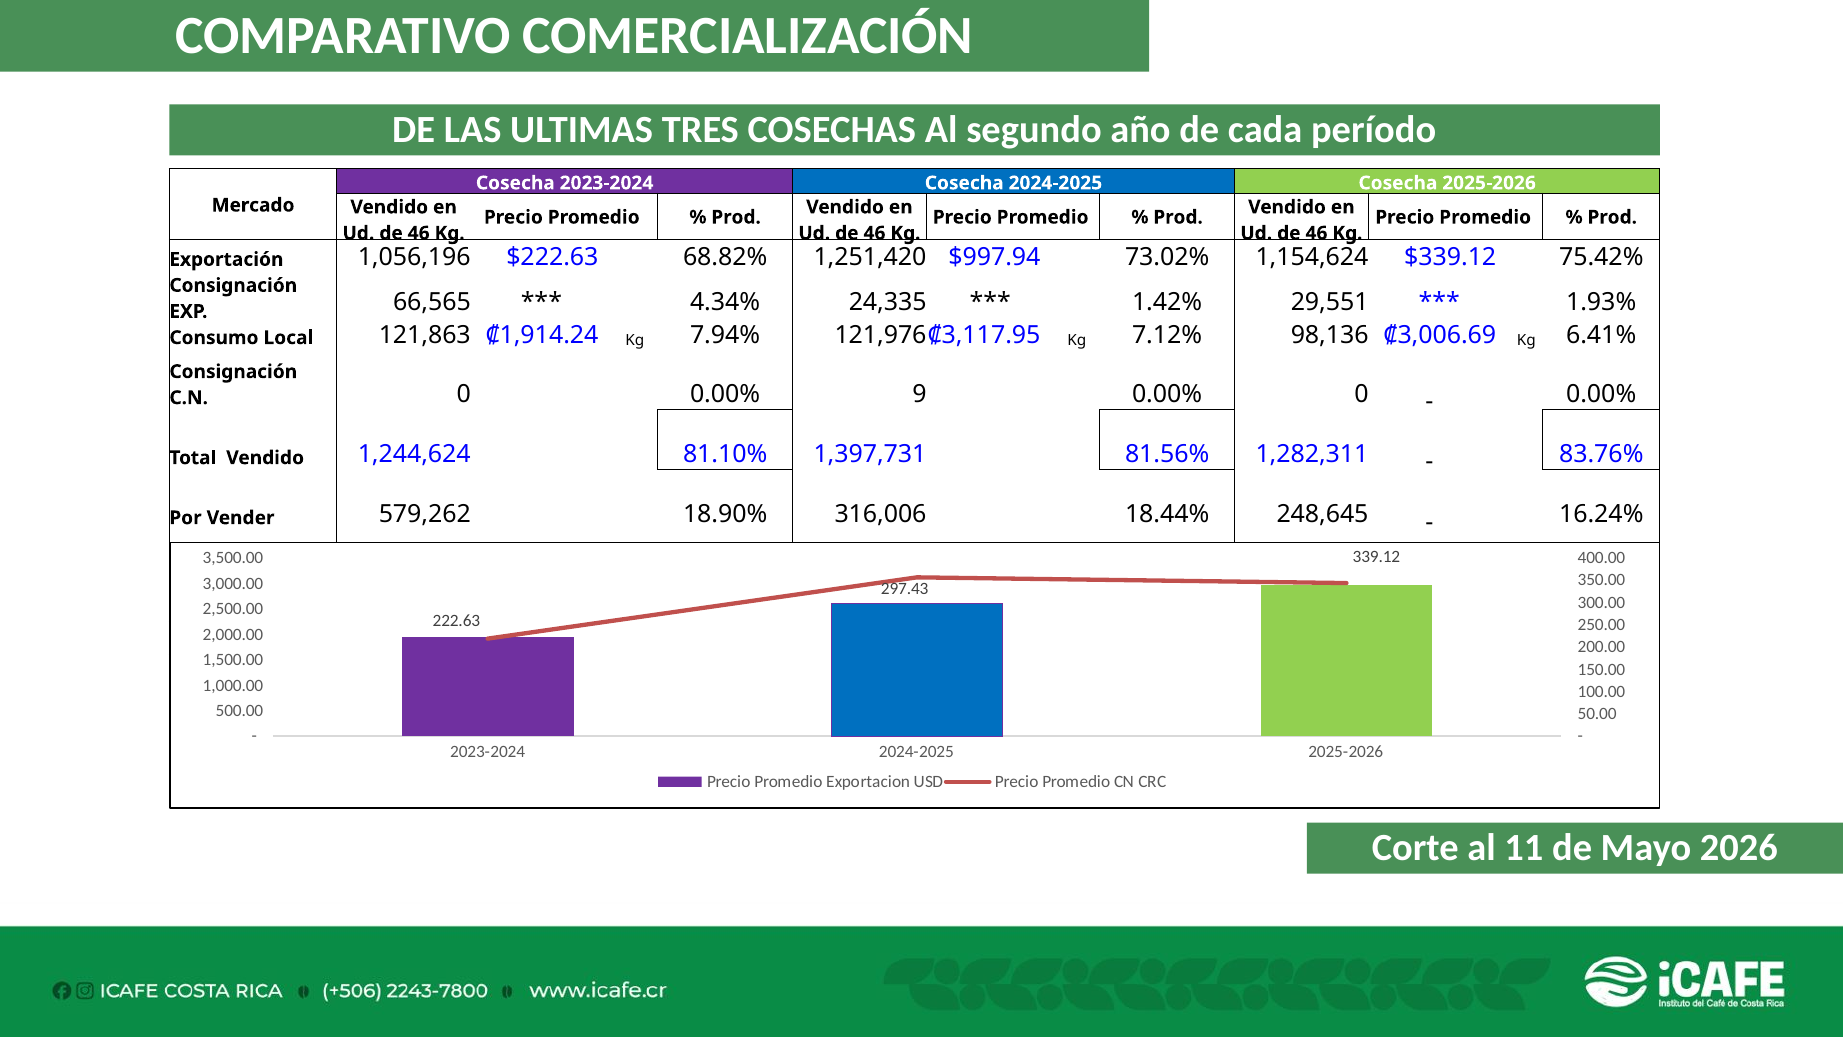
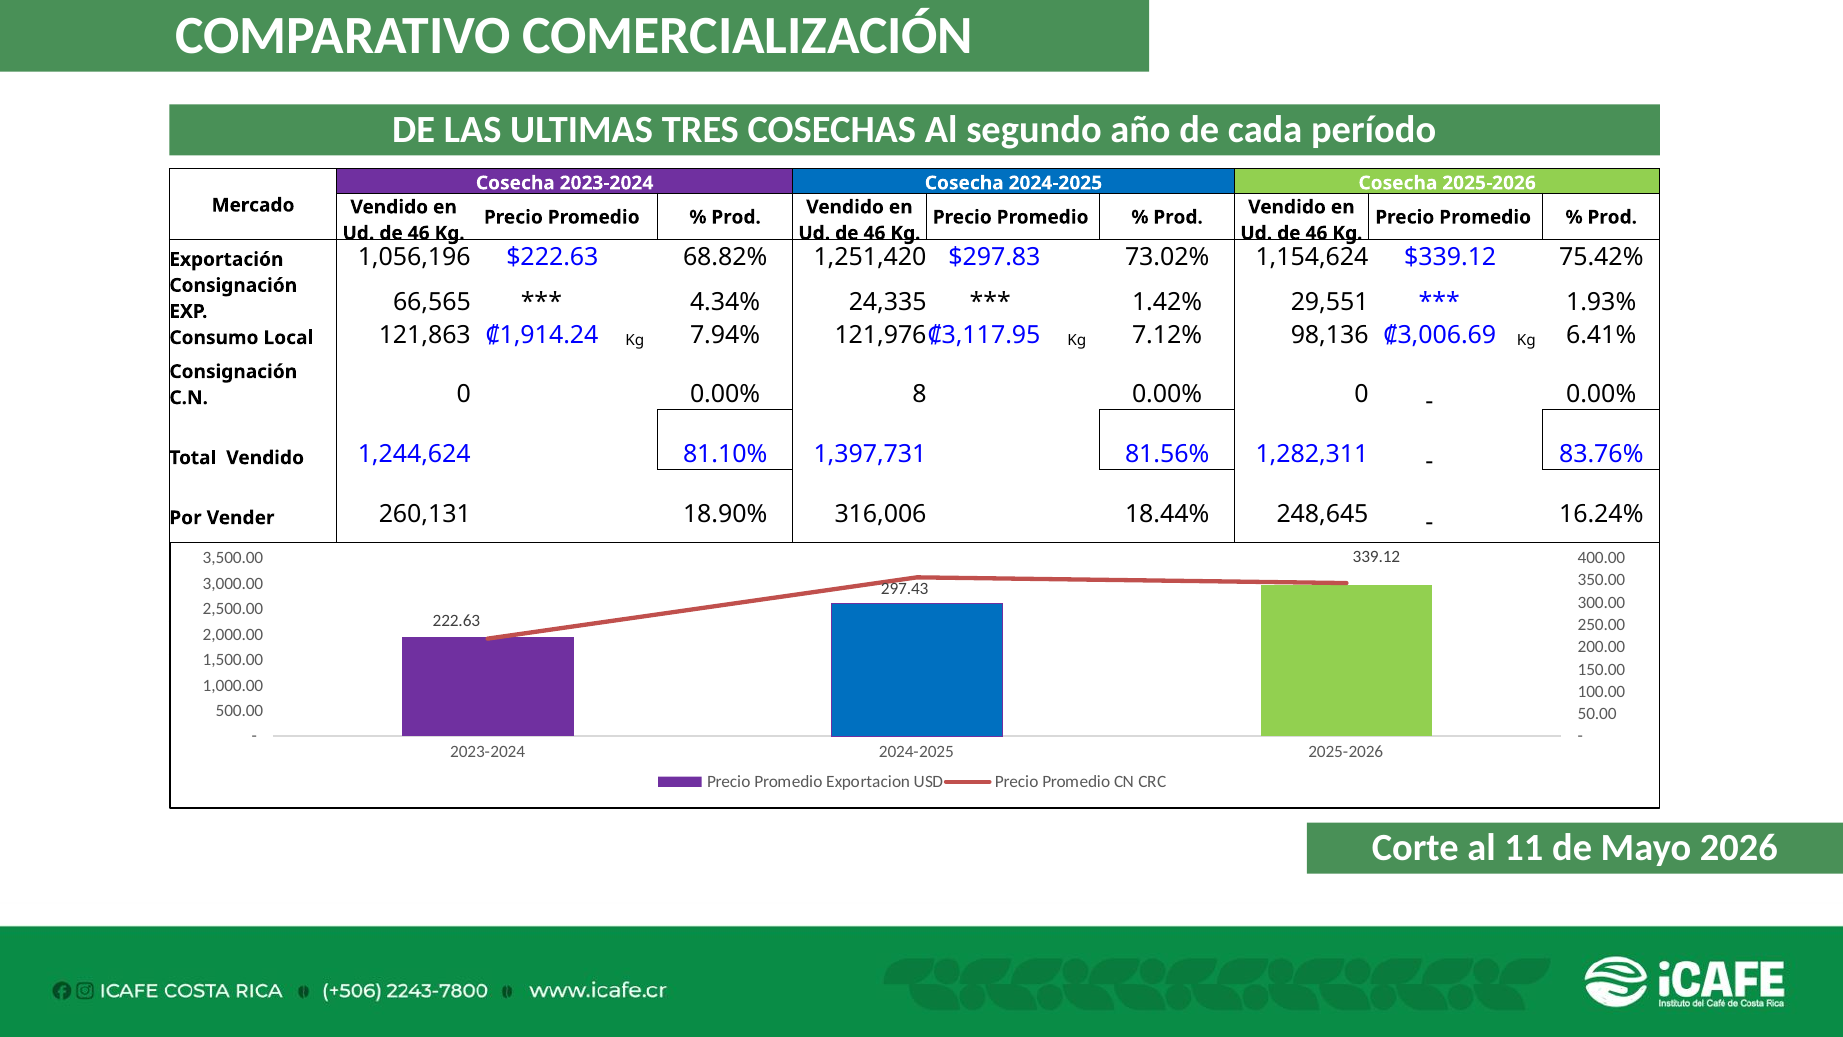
$997.94: $997.94 -> $297.83
9: 9 -> 8
579,262: 579,262 -> 260,131
